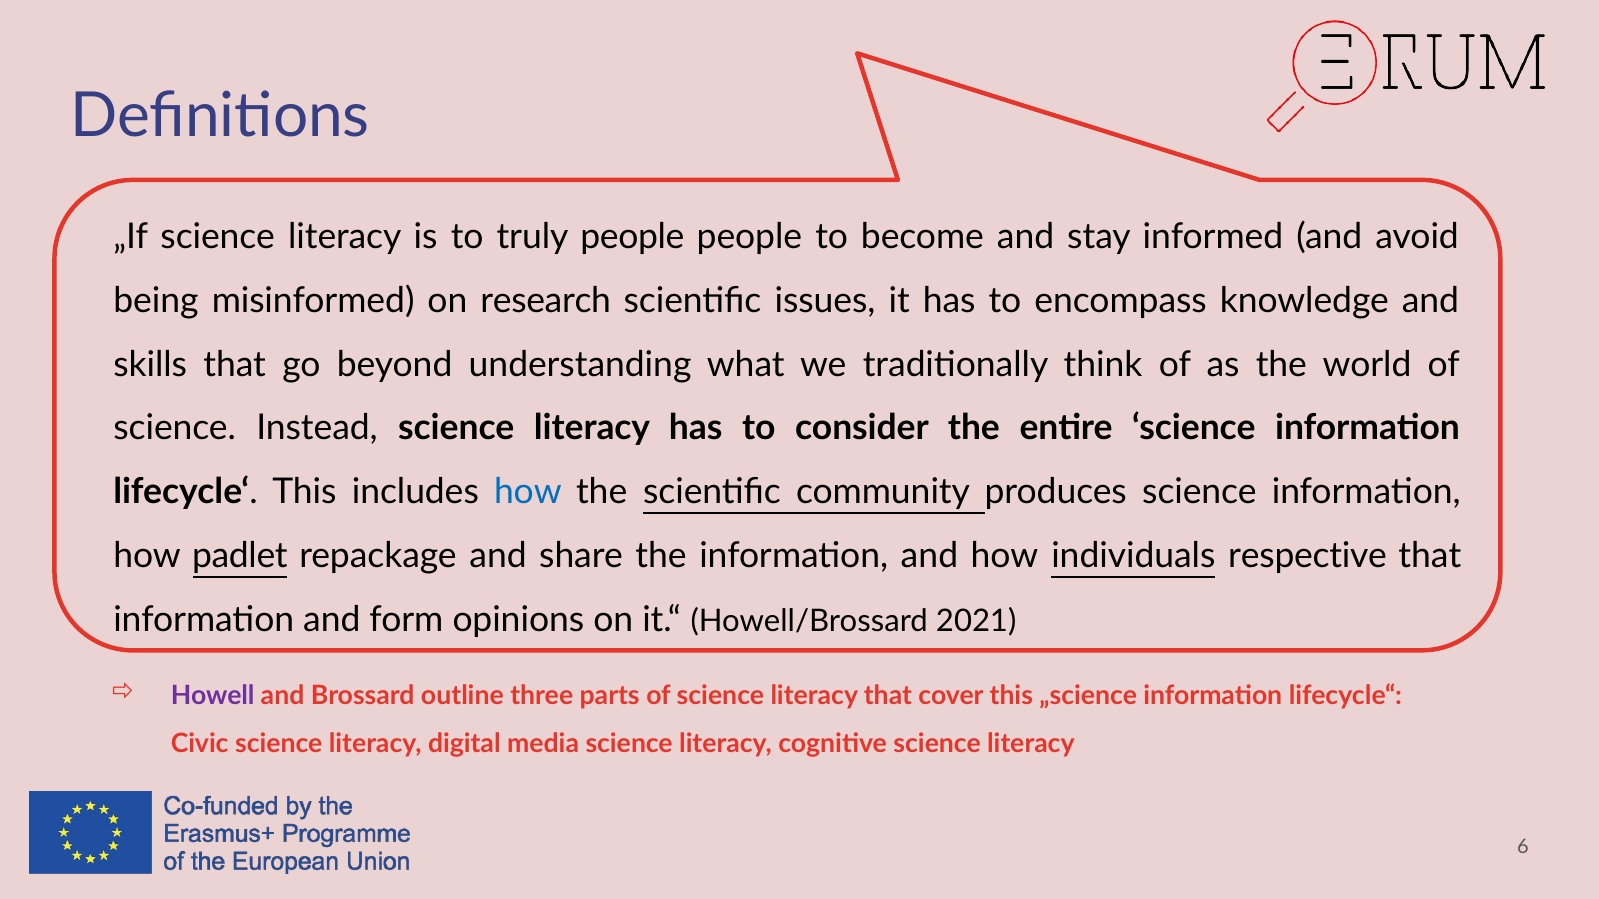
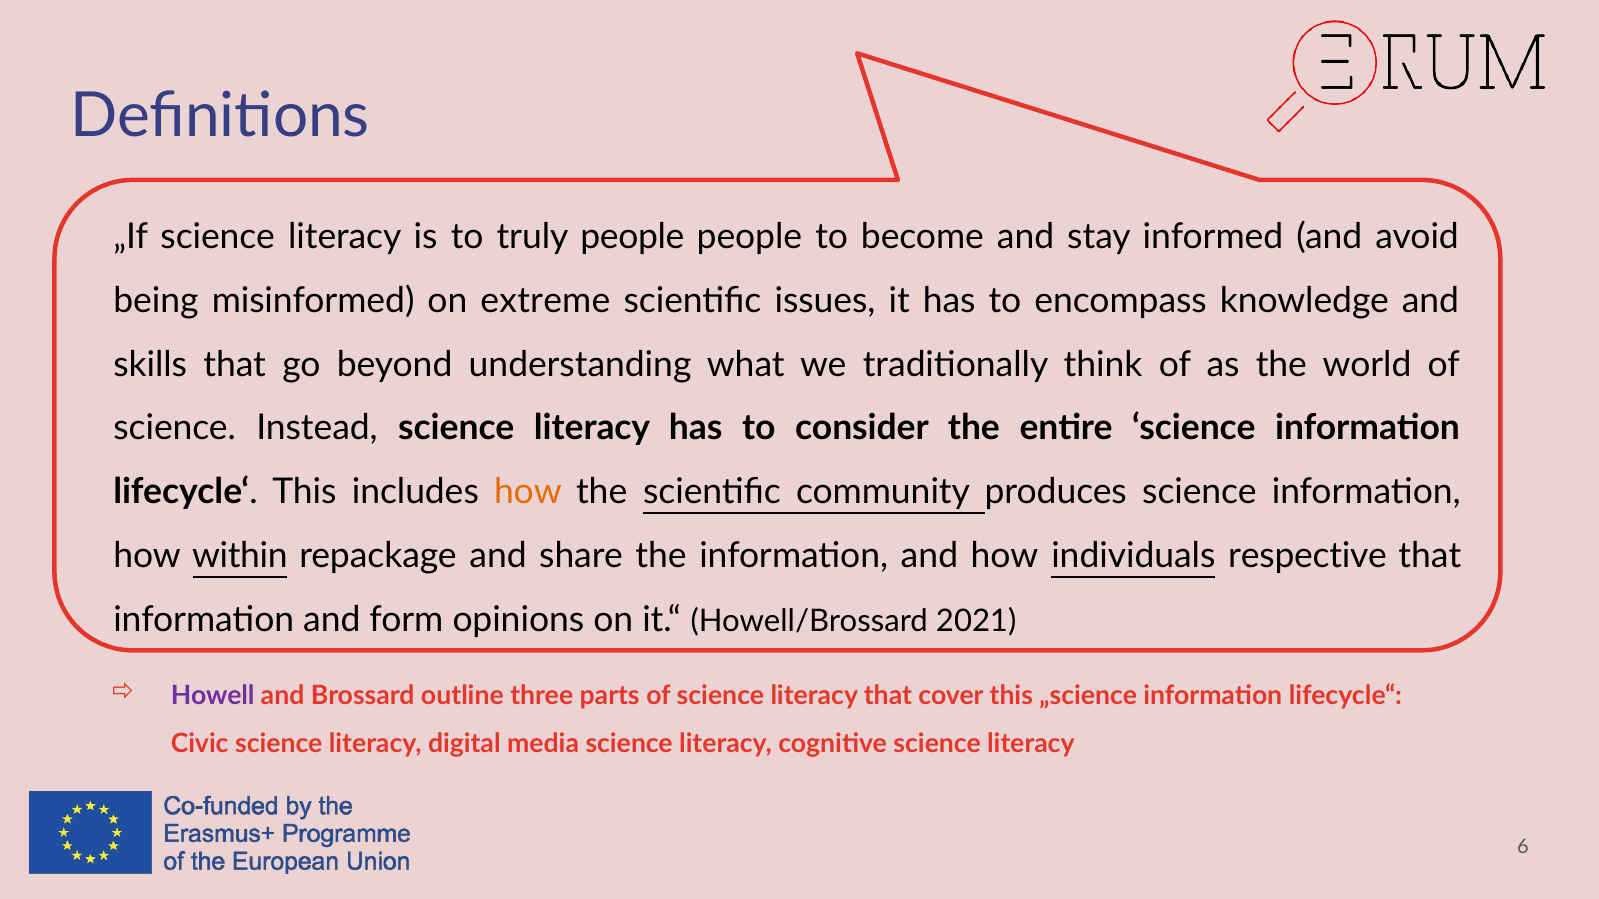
research: research -> extreme
how at (528, 492) colour: blue -> orange
padlet: padlet -> within
